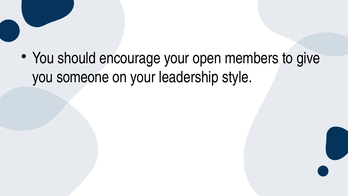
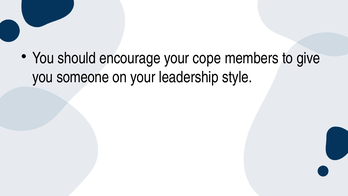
open: open -> cope
